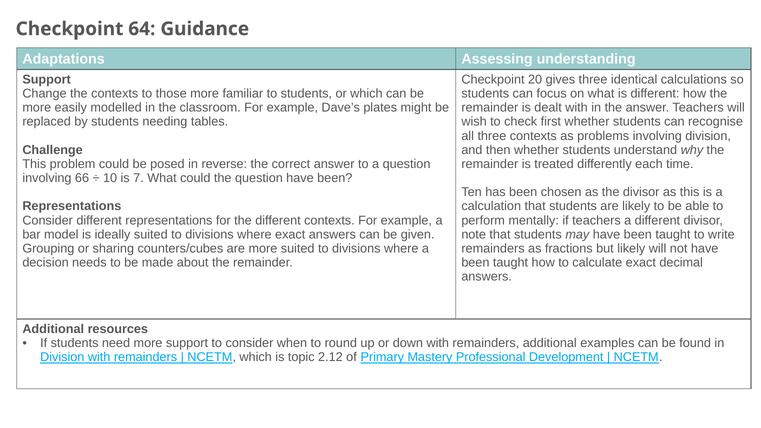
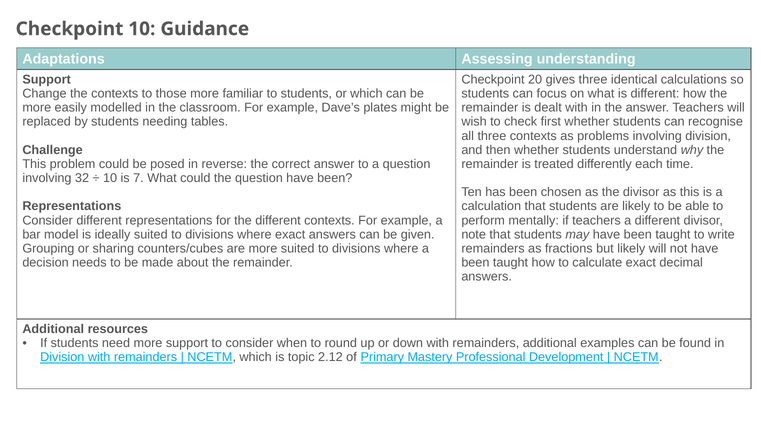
Checkpoint 64: 64 -> 10
66: 66 -> 32
